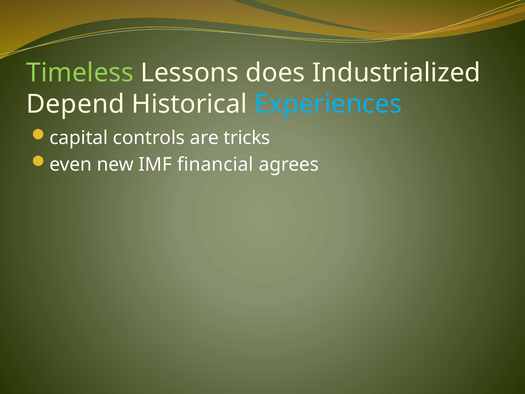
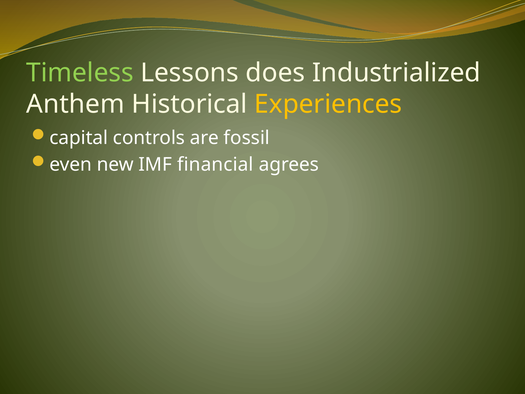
Depend: Depend -> Anthem
Experiences colour: light blue -> yellow
tricks: tricks -> fossil
